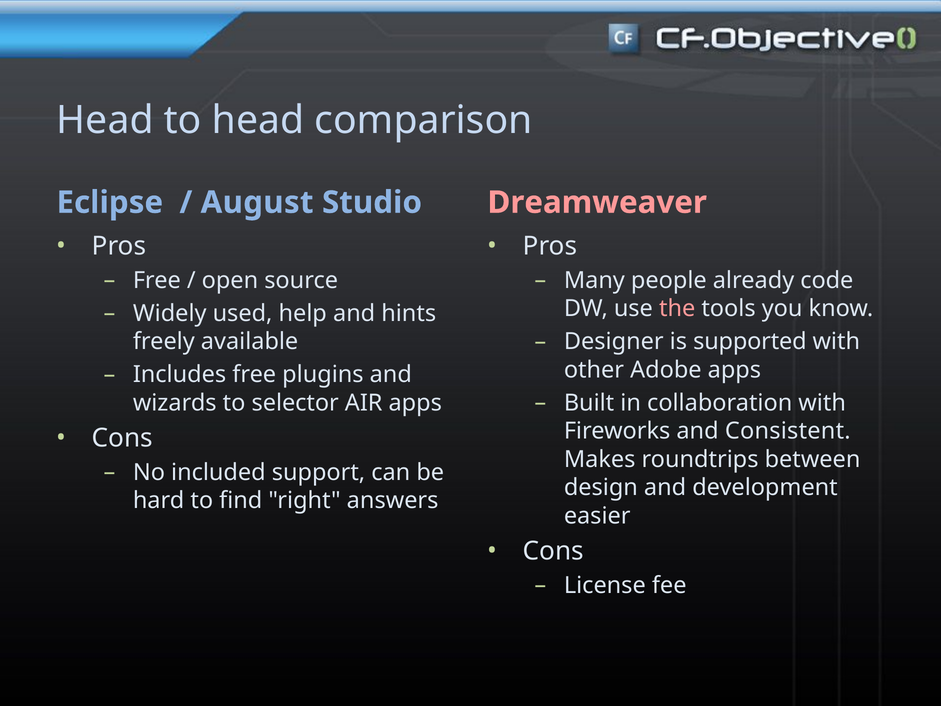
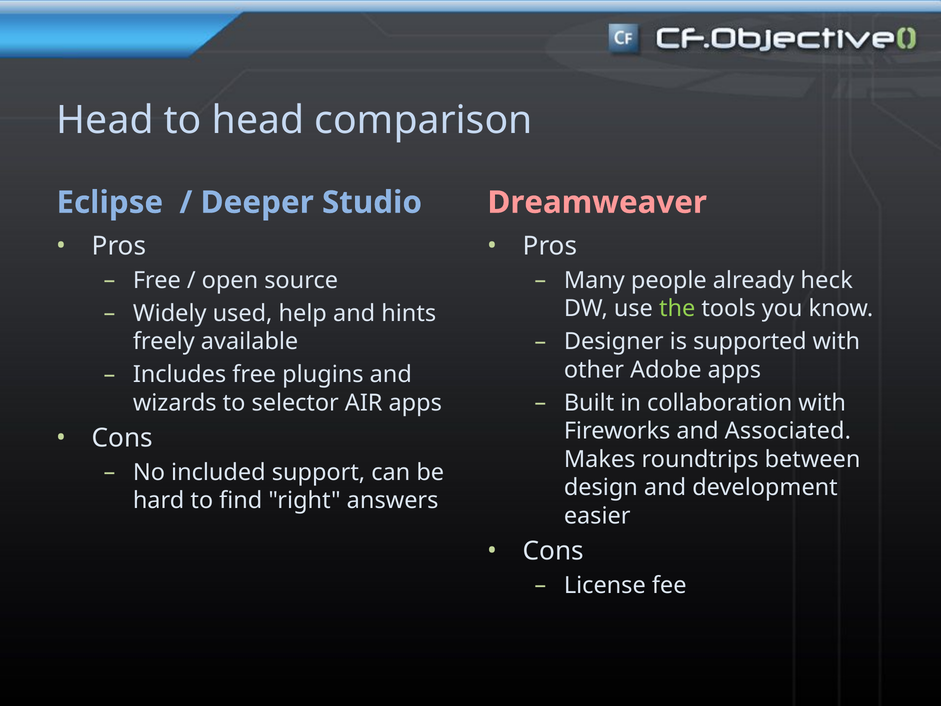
August: August -> Deeper
code: code -> heck
the colour: pink -> light green
Consistent: Consistent -> Associated
